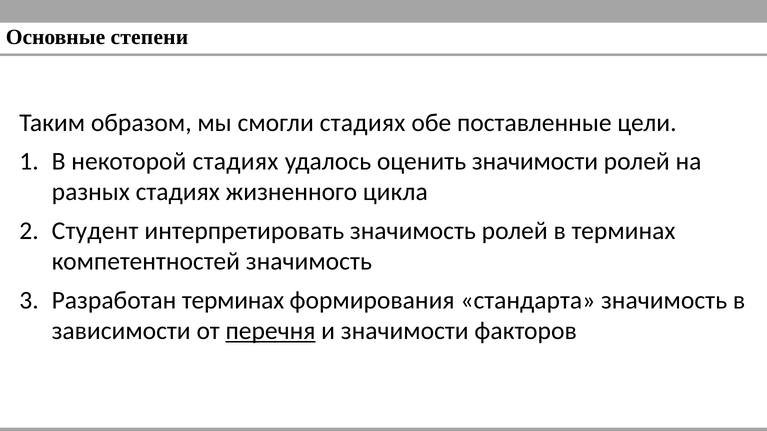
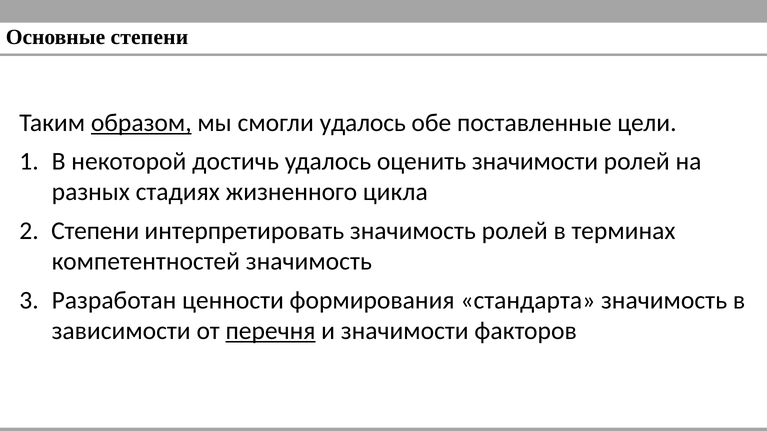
образом underline: none -> present
смогли стадиях: стадиях -> удалось
некоторой стадиях: стадиях -> достичь
Студент at (95, 231): Студент -> Степени
Разработан терминах: терминах -> ценности
